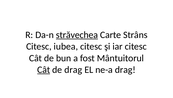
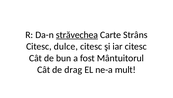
iubea: iubea -> dulce
Cât at (44, 69) underline: present -> none
ne-a drag: drag -> mult
